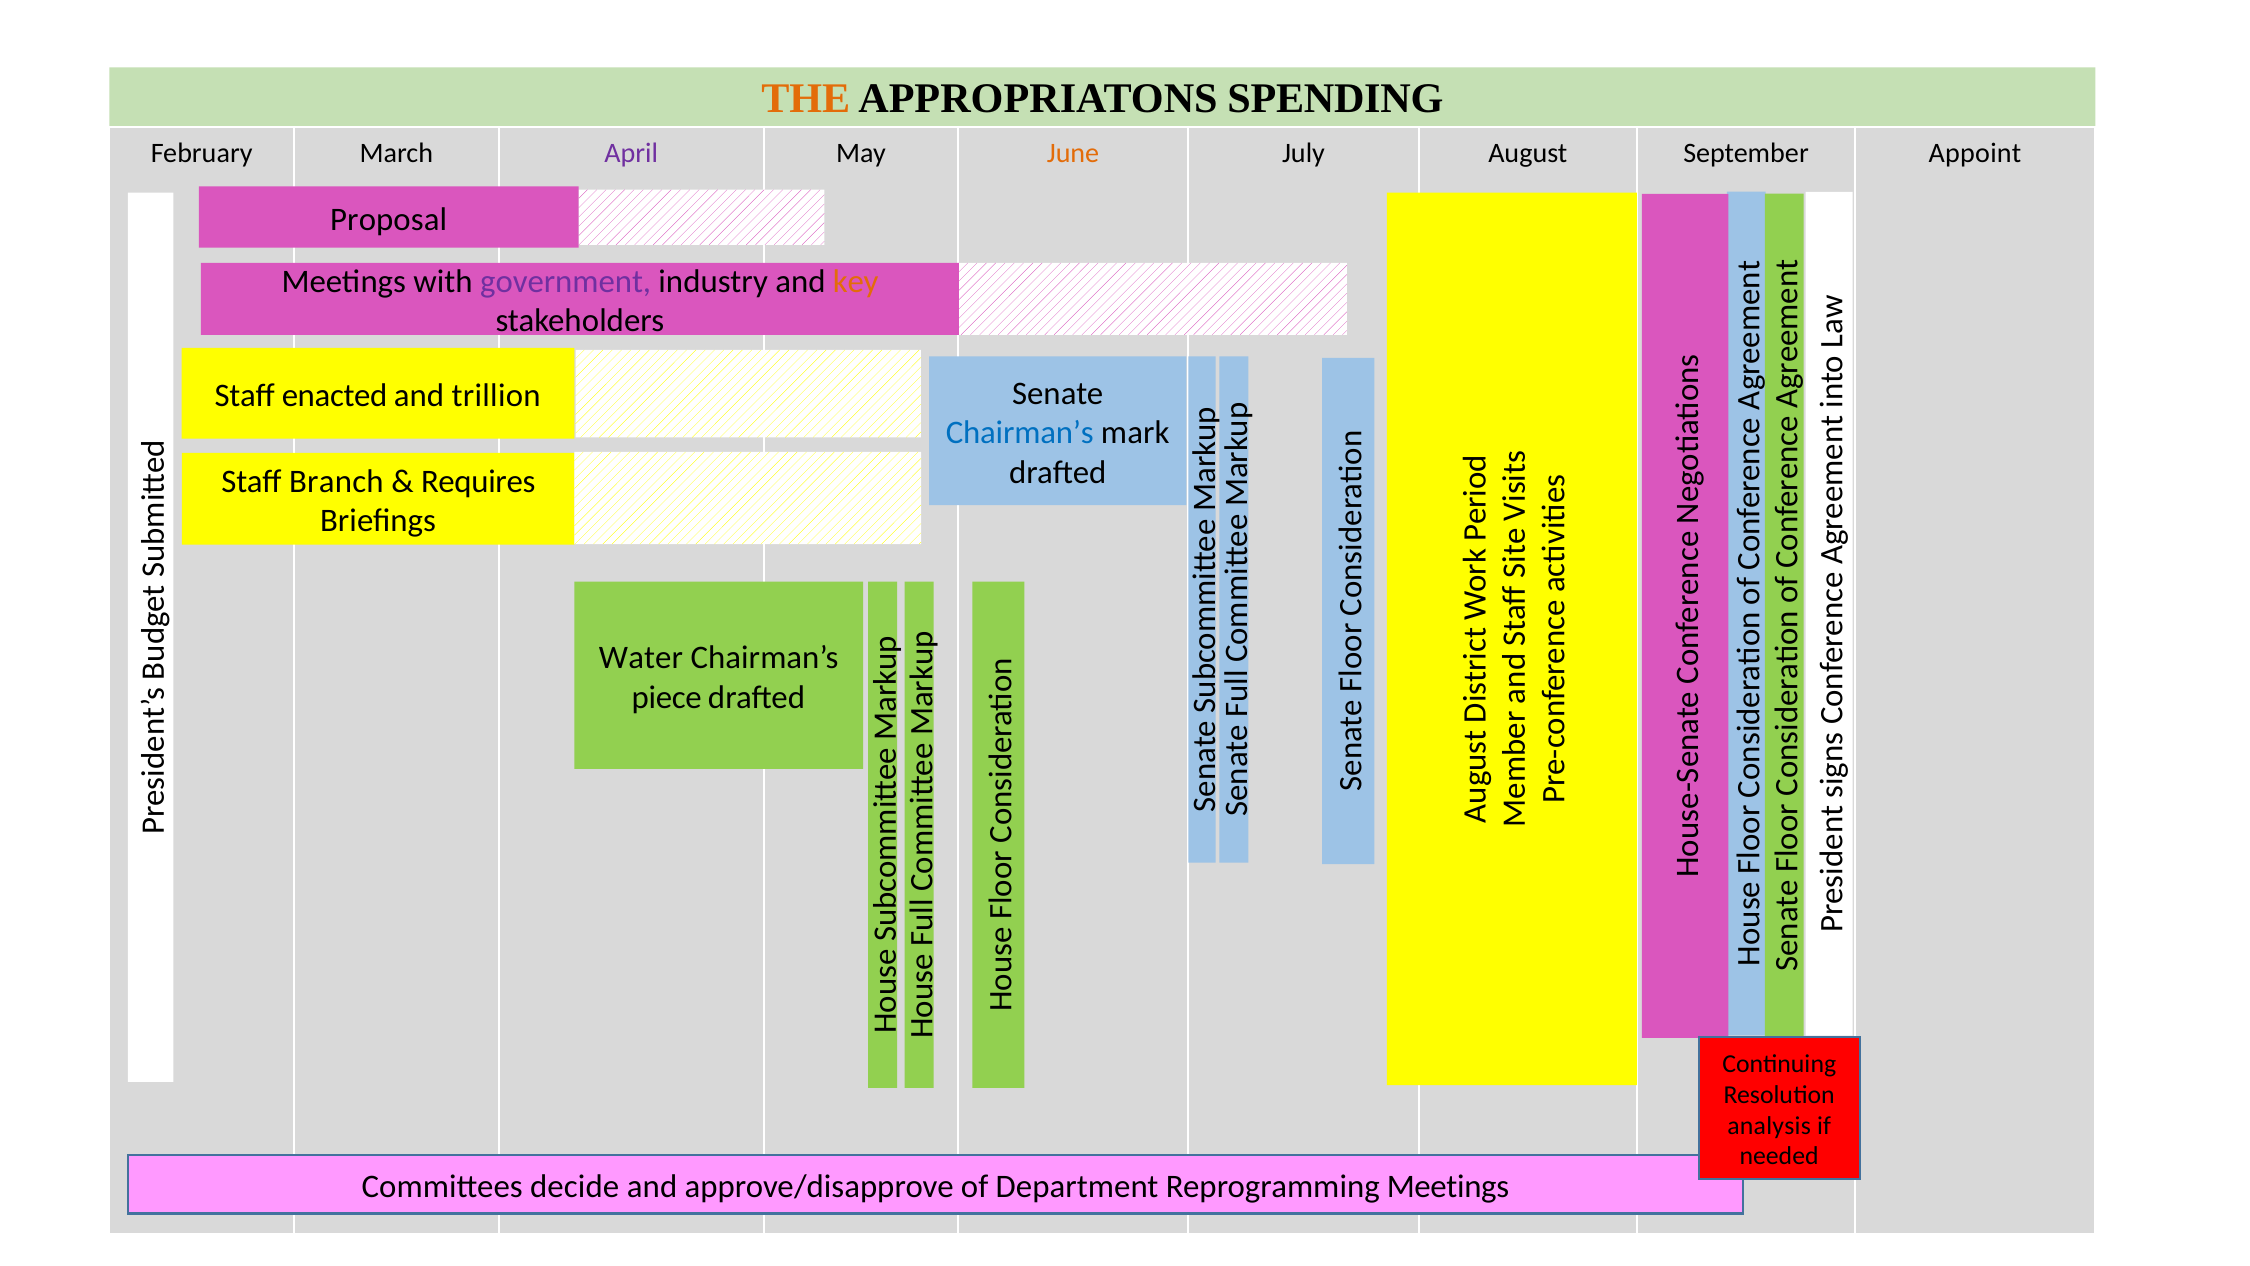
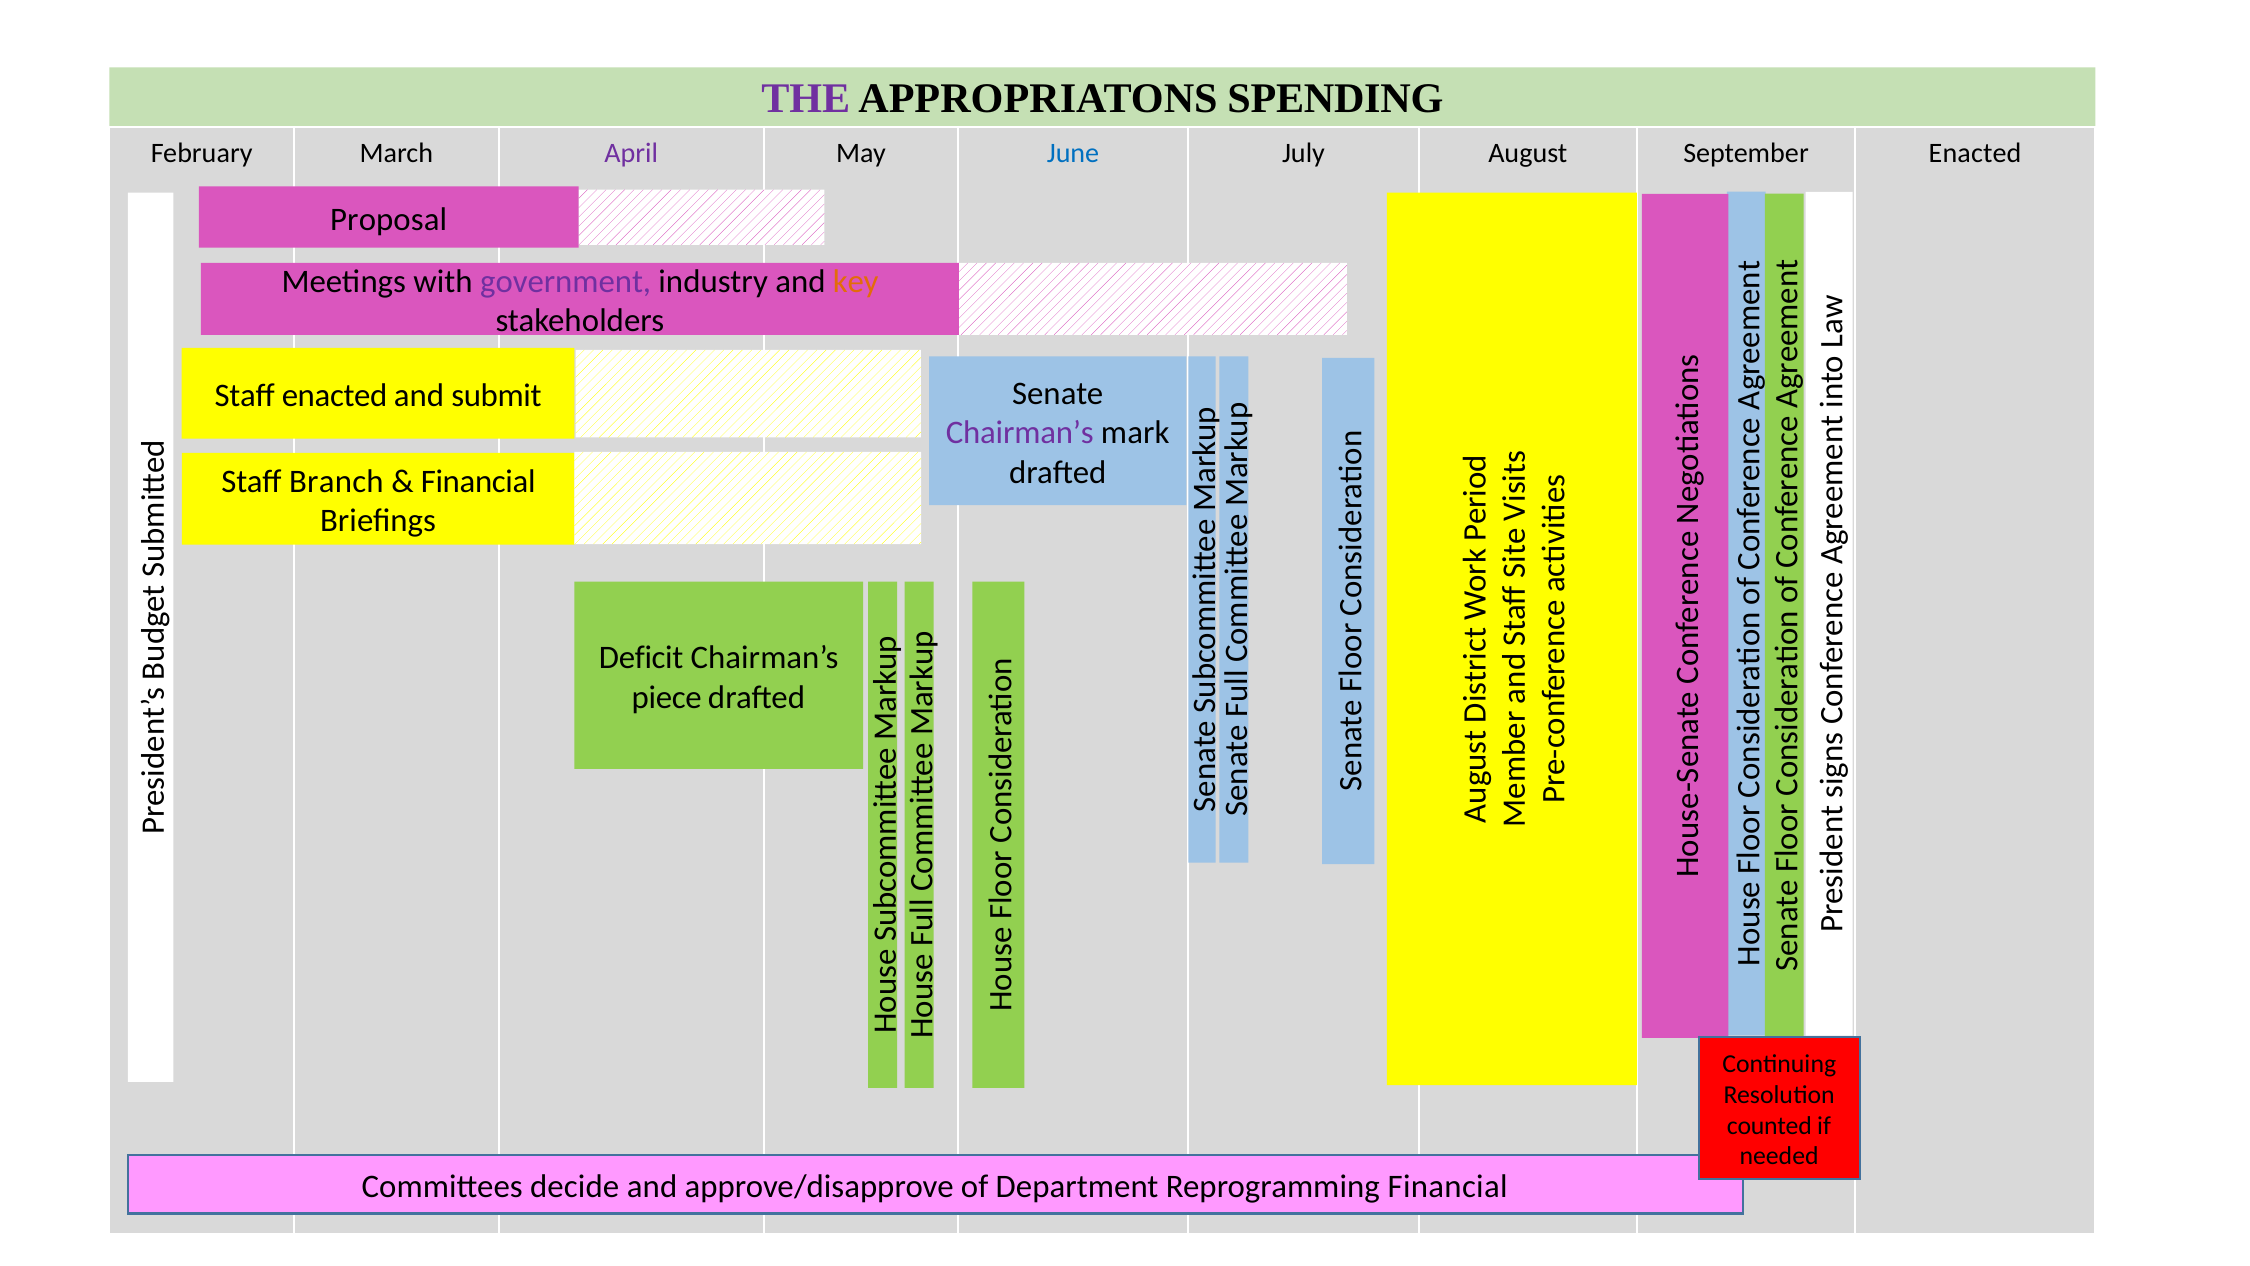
THE colour: orange -> purple
June colour: orange -> blue
September Appoint: Appoint -> Enacted
trillion: trillion -> submit
Chairman’s at (1020, 433) colour: blue -> purple
Requires at (478, 481): Requires -> Financial
Water: Water -> Deficit
analysis: analysis -> counted
Reprogramming Meetings: Meetings -> Financial
